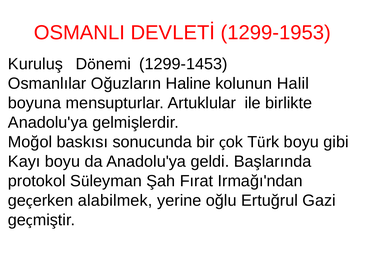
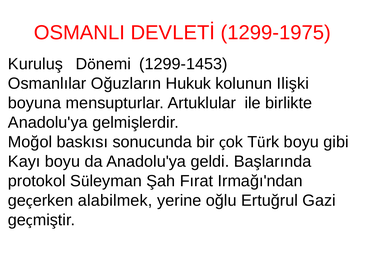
1299-1953: 1299-1953 -> 1299-1975
Haline: Haline -> Hukuk
Halil: Halil -> Ilişki
